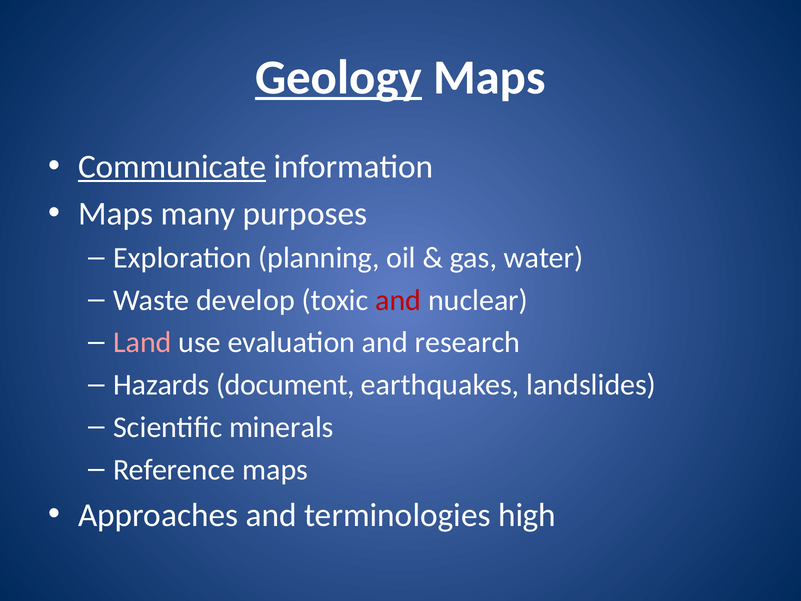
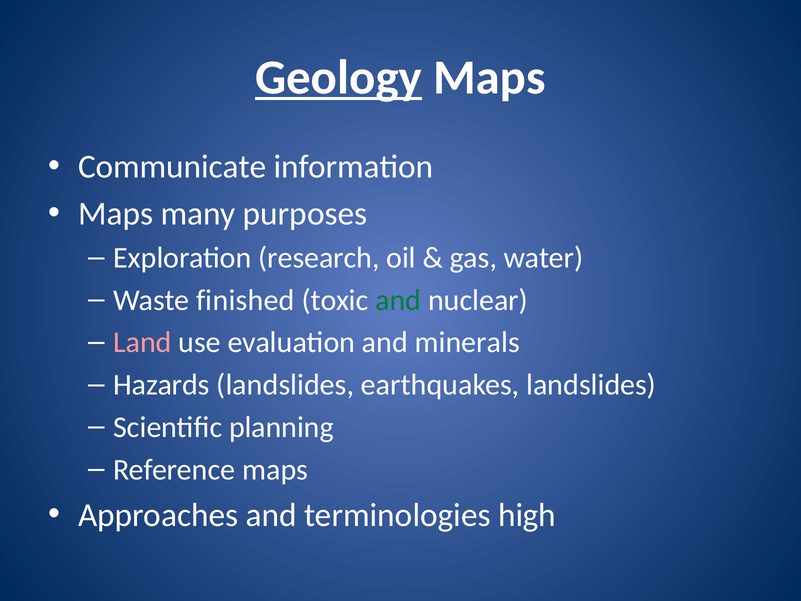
Communicate underline: present -> none
planning: planning -> research
develop: develop -> finished
and at (398, 300) colour: red -> green
research: research -> minerals
Hazards document: document -> landslides
minerals: minerals -> planning
